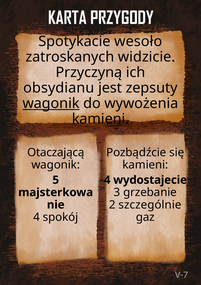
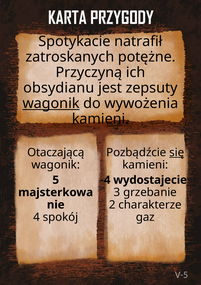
wesoło: wesoło -> natrafił
widzicie: widzicie -> potężne
się underline: none -> present
szczególnie: szczególnie -> charakterze
V-7: V-7 -> V-5
